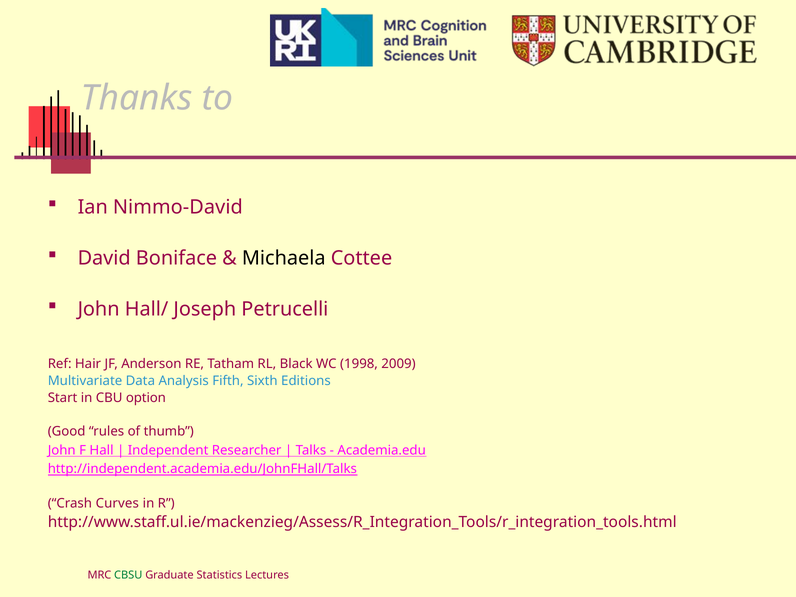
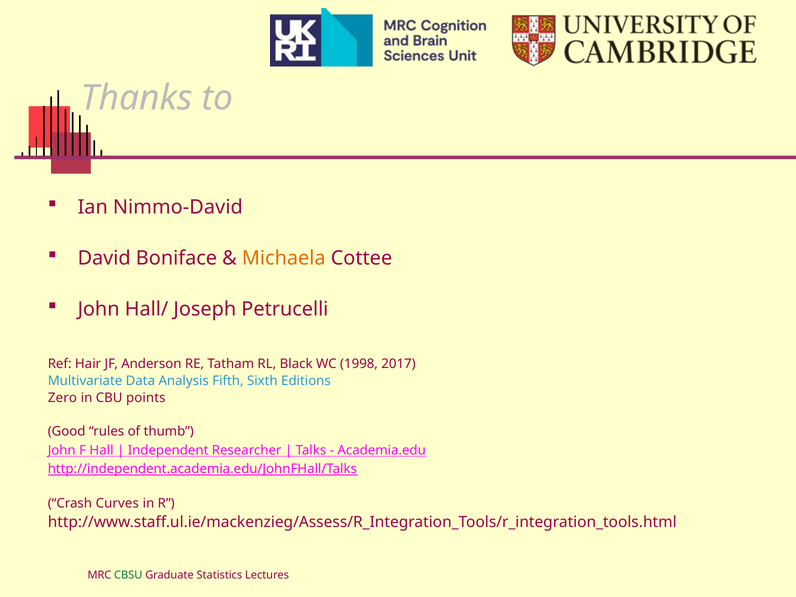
Michaela colour: black -> orange
2009: 2009 -> 2017
Start: Start -> Zero
option: option -> points
